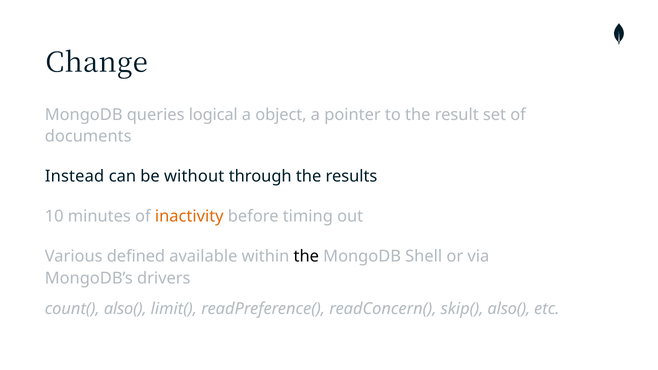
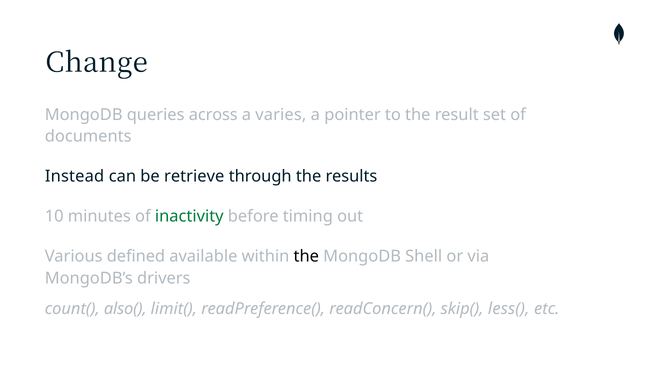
logical: logical -> across
object: object -> varies
without: without -> retrieve
inactivity colour: orange -> green
skip( also(: also( -> less(
